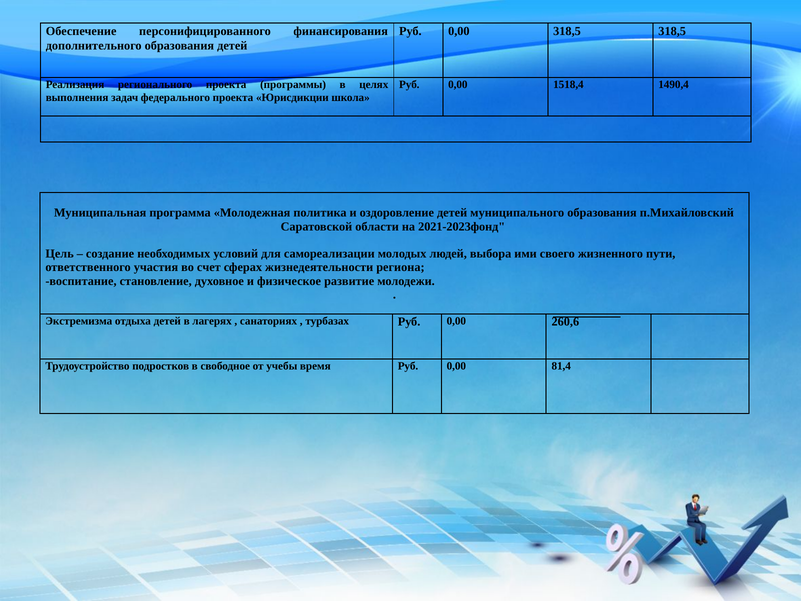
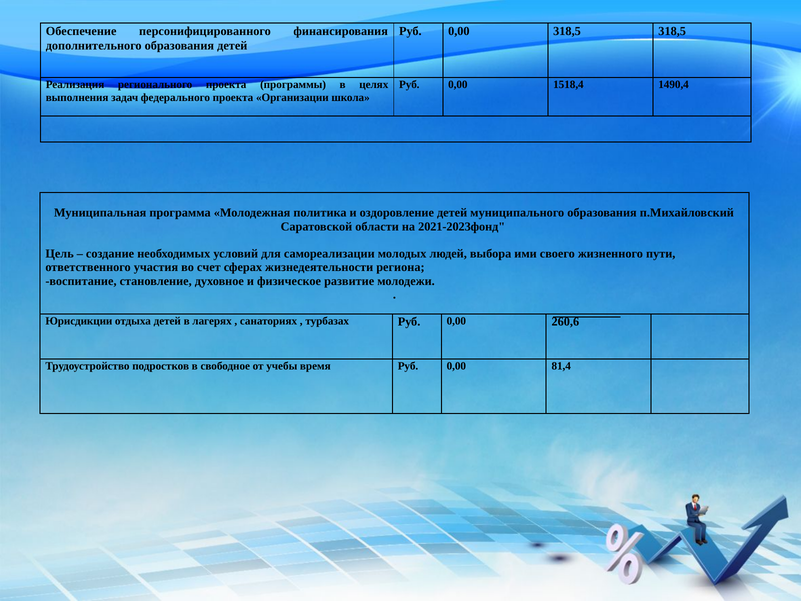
Юрисдикции: Юрисдикции -> Организации
Экстремизма: Экстремизма -> Юрисдикции
